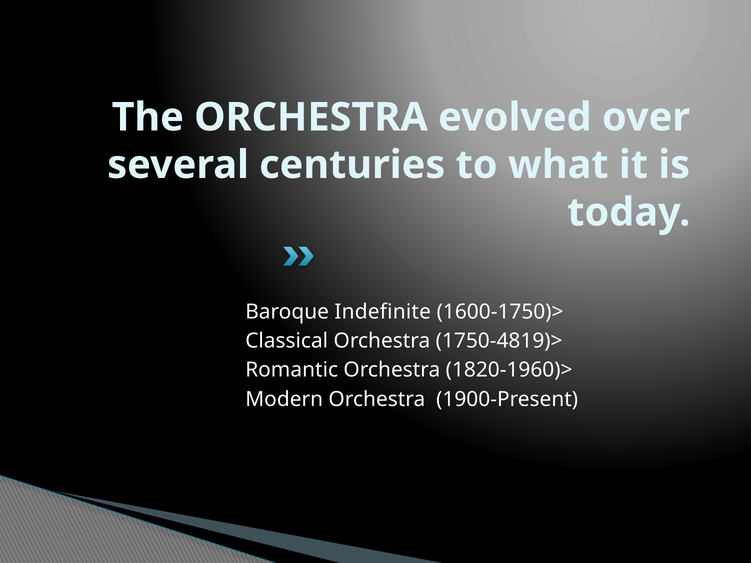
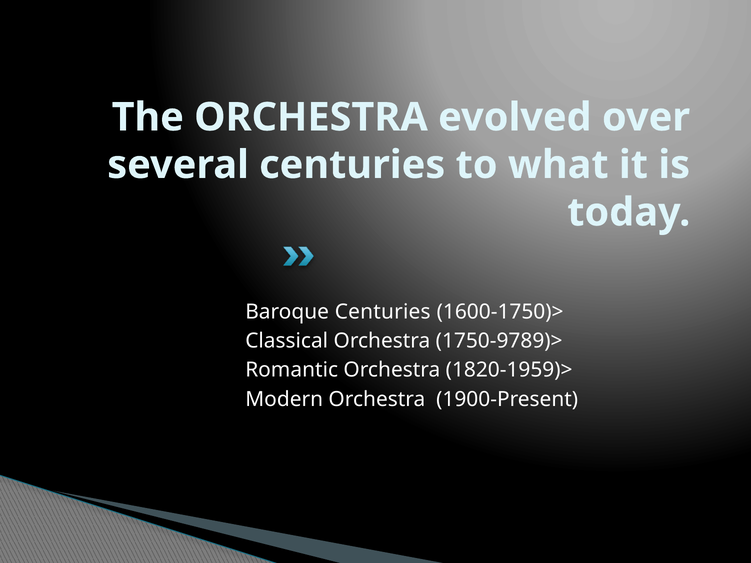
Baroque Indefinite: Indefinite -> Centuries
1750-4819)>: 1750-4819)> -> 1750-9789)>
1820-1960)>: 1820-1960)> -> 1820-1959)>
